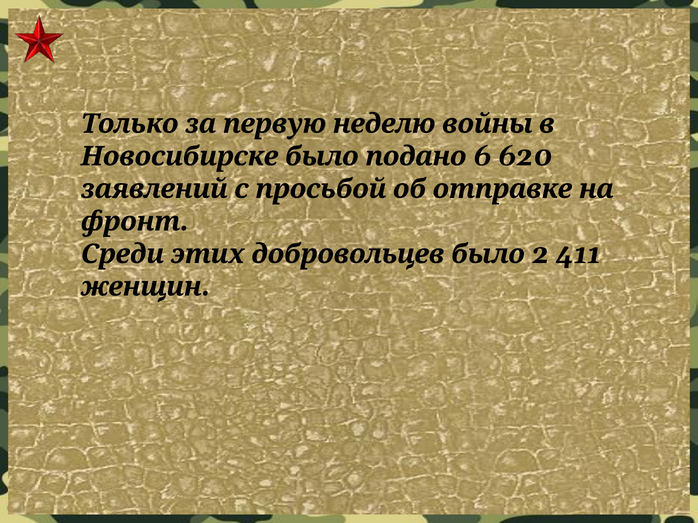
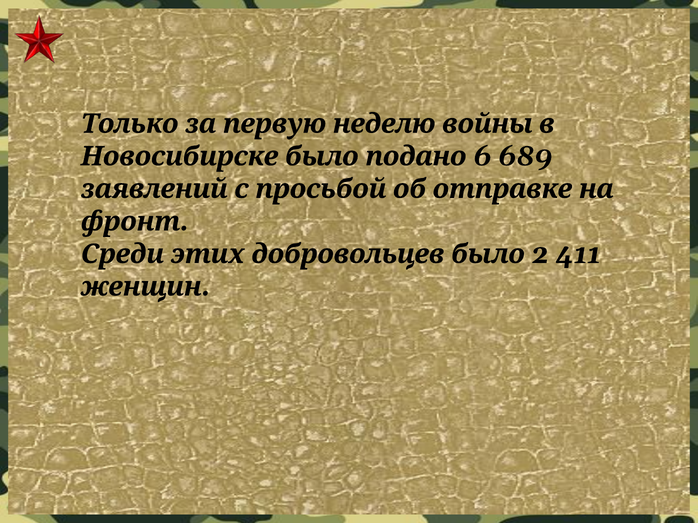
620: 620 -> 689
